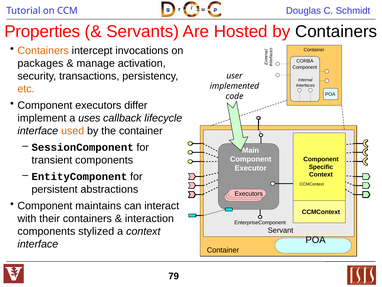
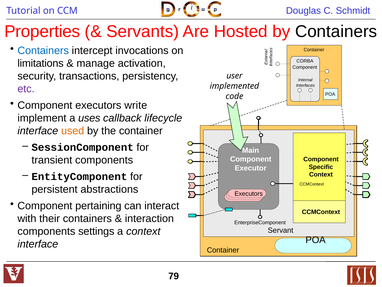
Containers at (43, 50) colour: orange -> blue
packages: packages -> limitations
etc colour: orange -> purple
differ: differ -> write
maintains: maintains -> pertaining
stylized: stylized -> settings
